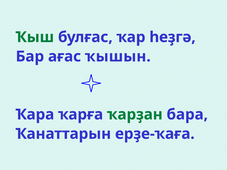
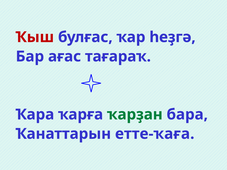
Ҡыш colour: green -> red
ҡышын: ҡышын -> тағараҡ
ерҙе-ҡаға: ерҙе-ҡаға -> етте-ҡаға
